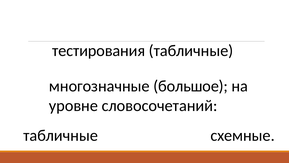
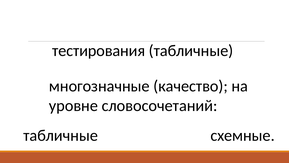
большое: большое -> качество
